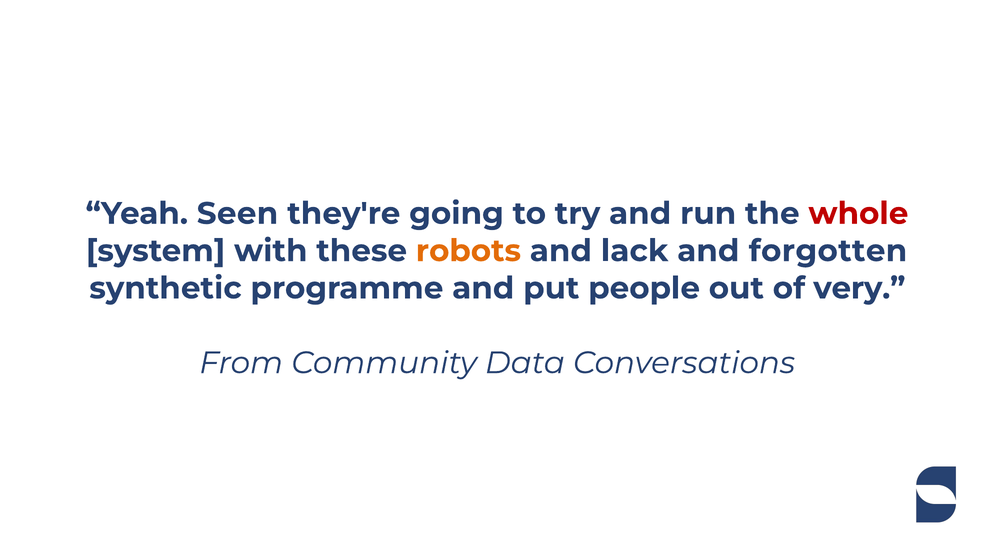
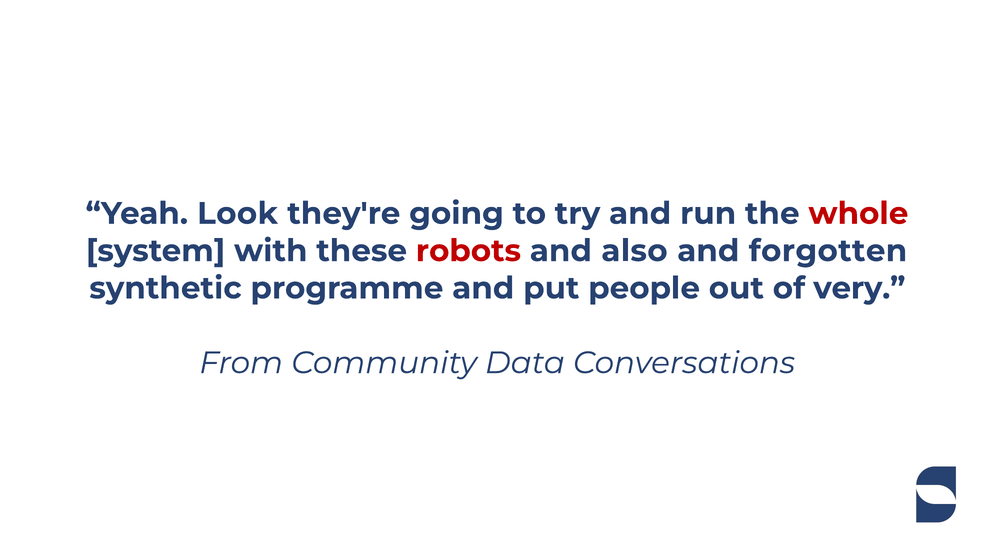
Seen: Seen -> Look
robots colour: orange -> red
lack: lack -> also
